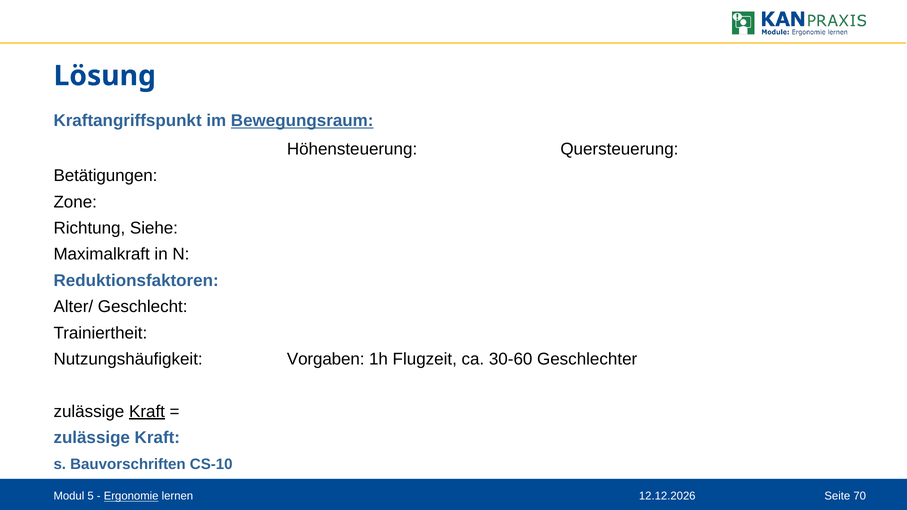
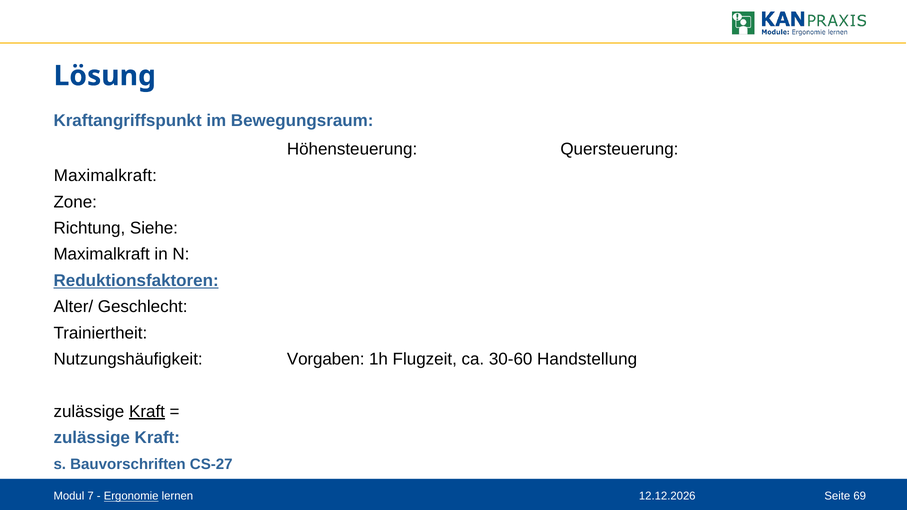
Bewegungsraum underline: present -> none
Betätigungen at (105, 176): Betätigungen -> Maximalkraft
Reduktionsfaktoren underline: none -> present
Geschlechter: Geschlechter -> Handstellung
CS-10: CS-10 -> CS-27
5: 5 -> 7
70: 70 -> 69
